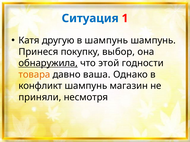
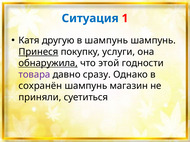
Принеся underline: none -> present
выбор: выбор -> услуги
товара colour: orange -> purple
ваша: ваша -> сразу
конфликт: конфликт -> сохранён
несмотря: несмотря -> суетиться
